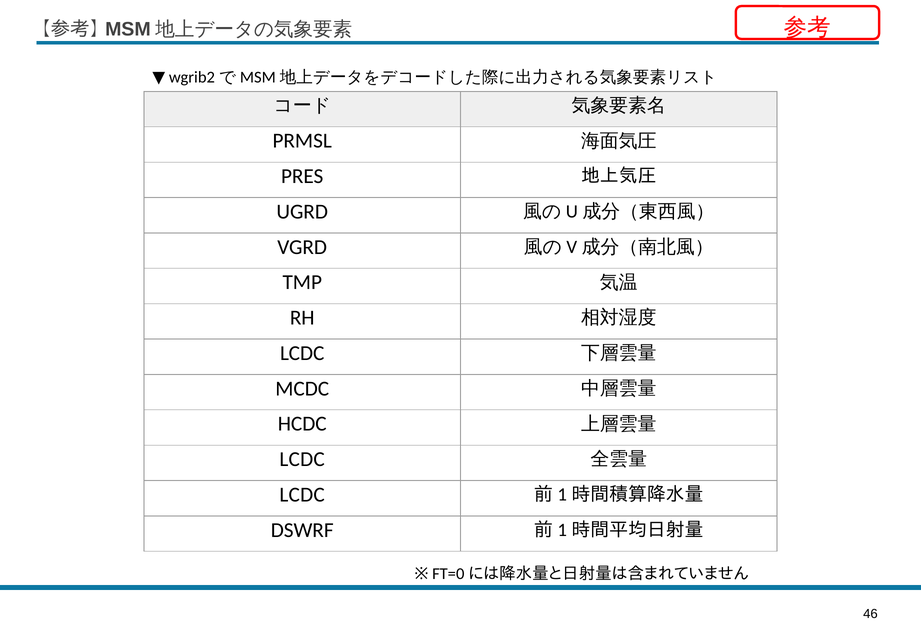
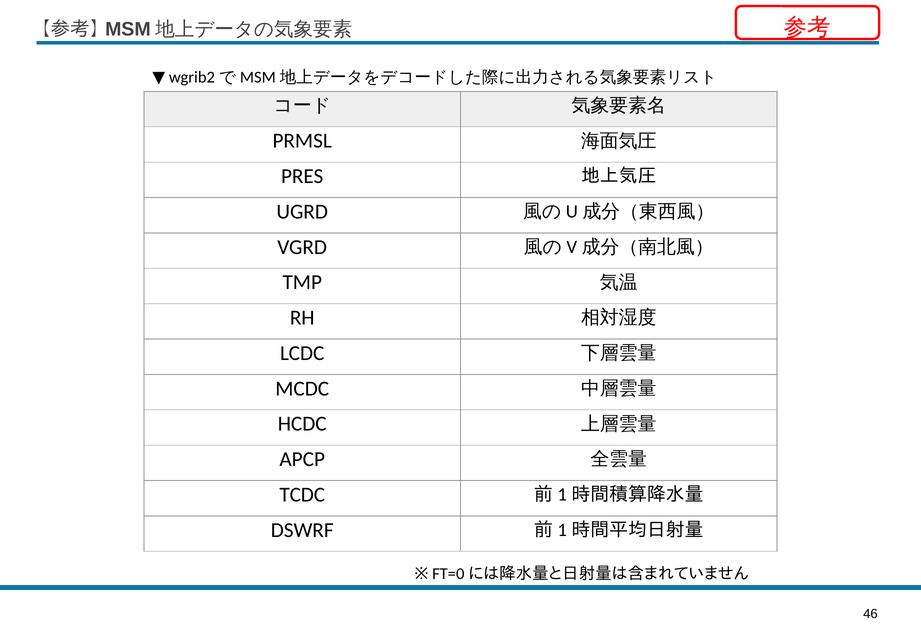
LCDC at (302, 460): LCDC -> APCP
LCDC at (302, 495): LCDC -> TCDC
